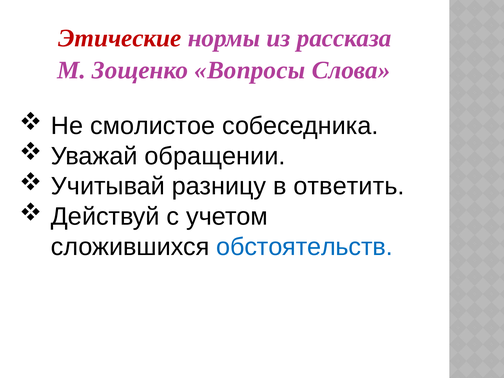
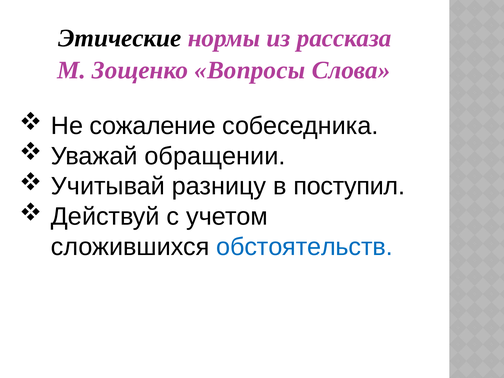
Этические colour: red -> black
смолистое: смолистое -> сожаление
ответить: ответить -> поступил
